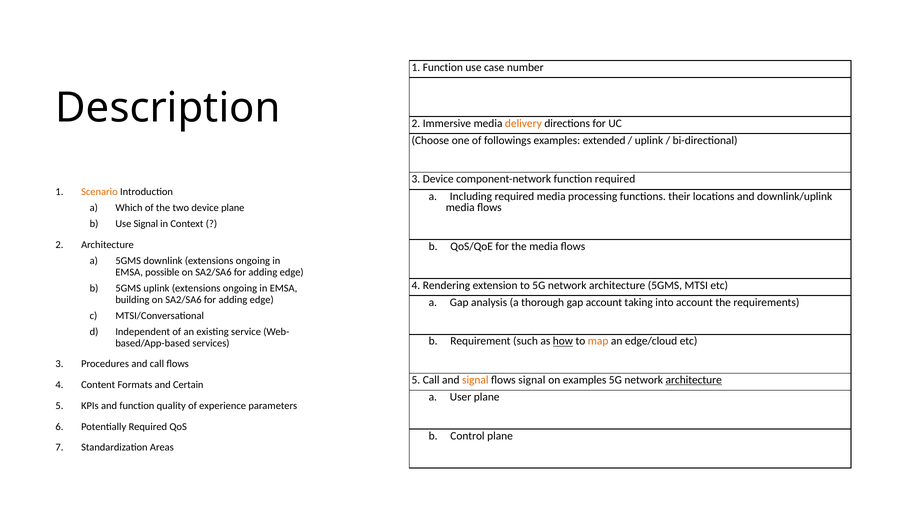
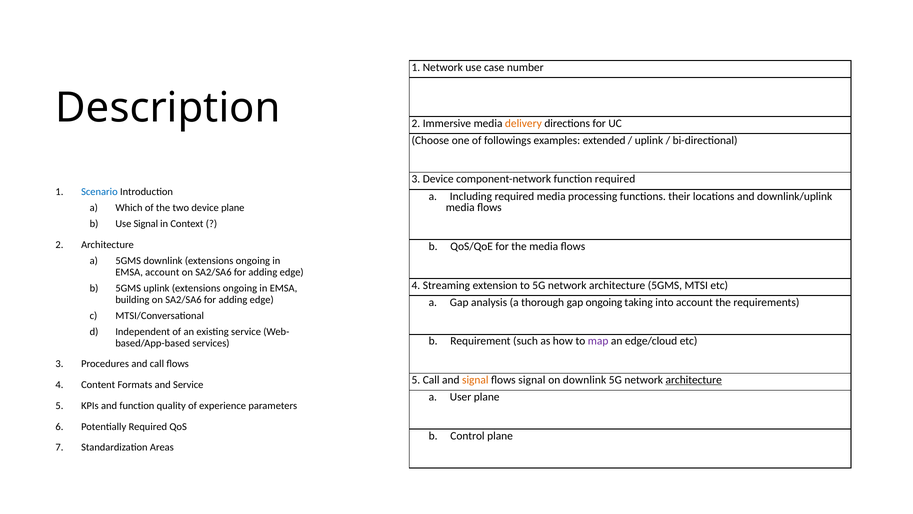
1 Function: Function -> Network
Scenario colour: orange -> blue
EMSA possible: possible -> account
Rendering: Rendering -> Streaming
gap account: account -> ongoing
how underline: present -> none
map colour: orange -> purple
on examples: examples -> downlink
and Certain: Certain -> Service
